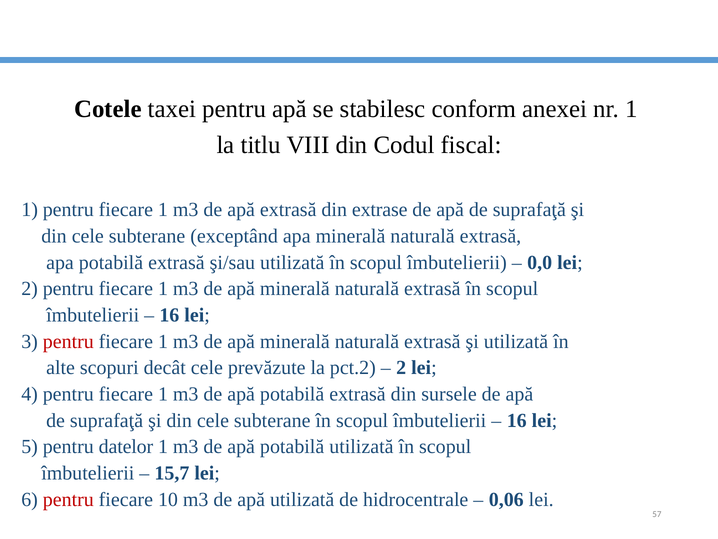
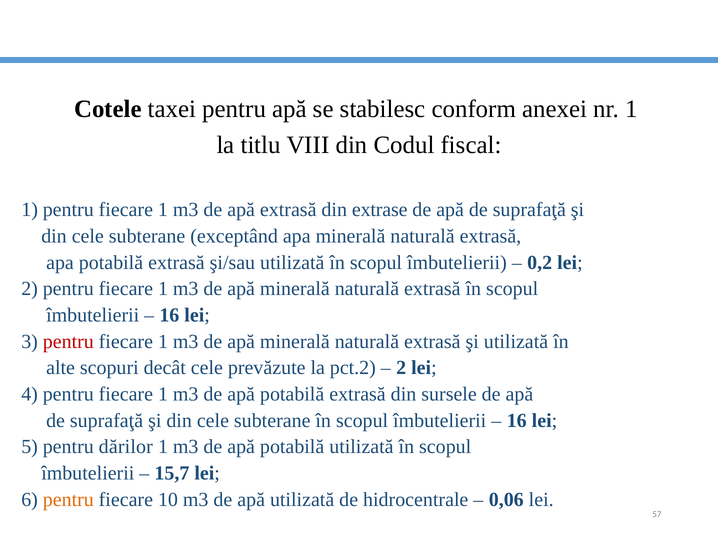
0,0: 0,0 -> 0,2
datelor: datelor -> dărilor
pentru at (68, 499) colour: red -> orange
